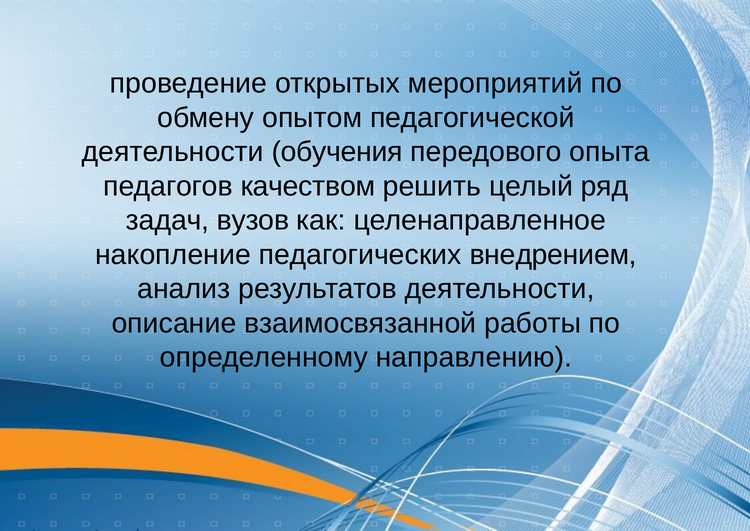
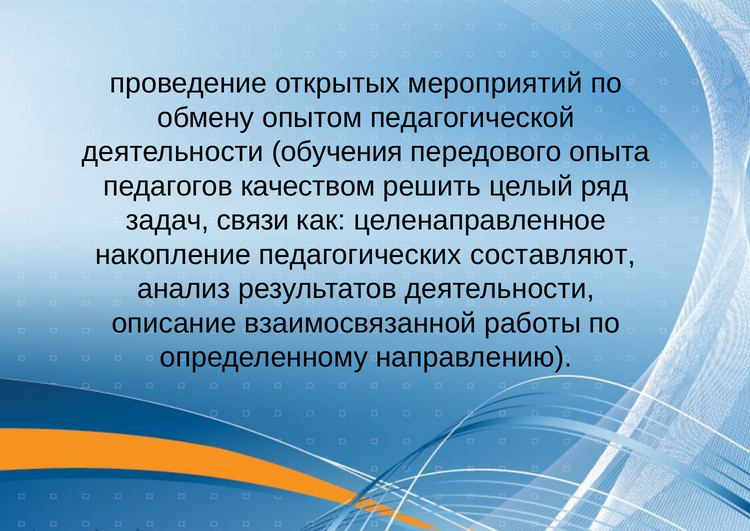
вузов: вузов -> связи
внедрением: внедрением -> составляют
